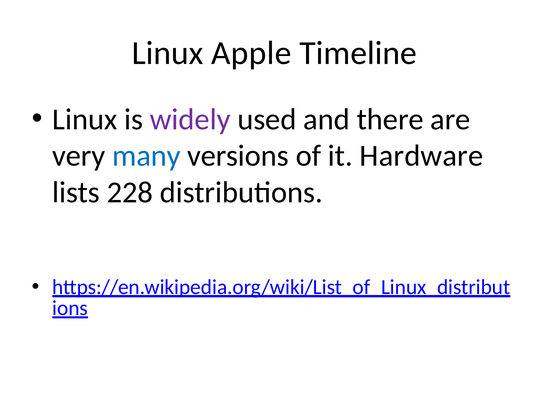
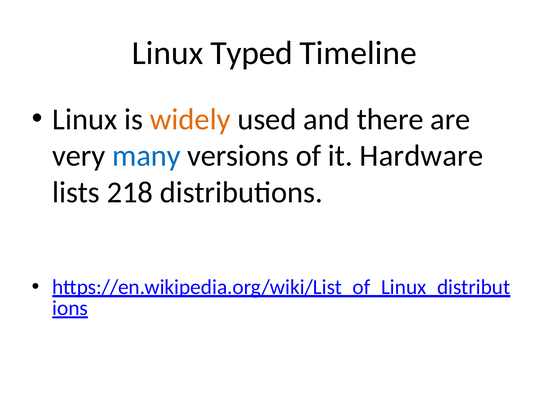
Apple: Apple -> Typed
widely colour: purple -> orange
228: 228 -> 218
